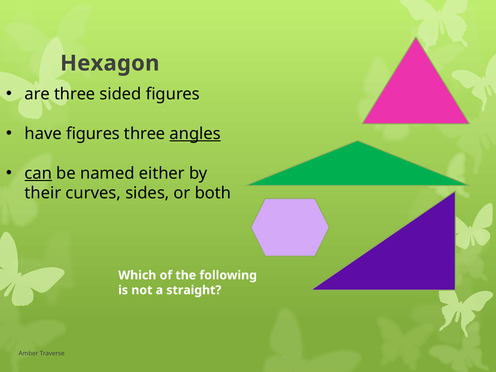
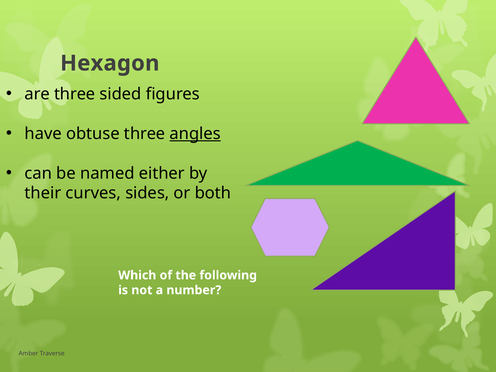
have figures: figures -> obtuse
can underline: present -> none
straight: straight -> number
